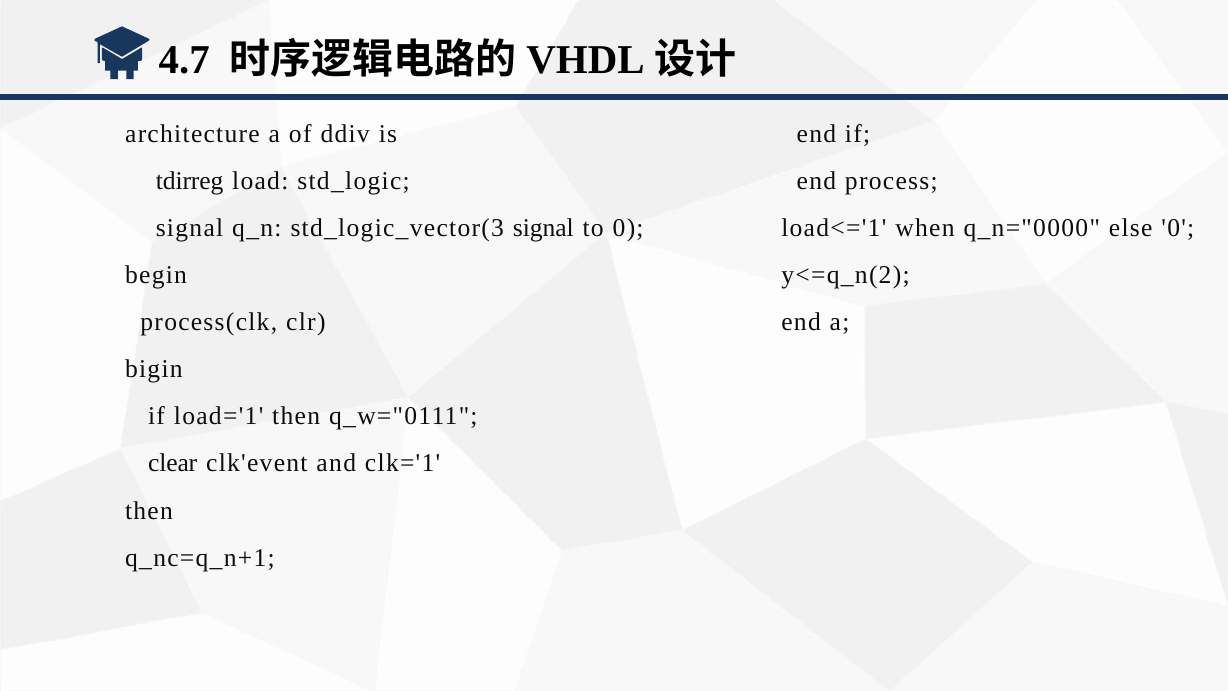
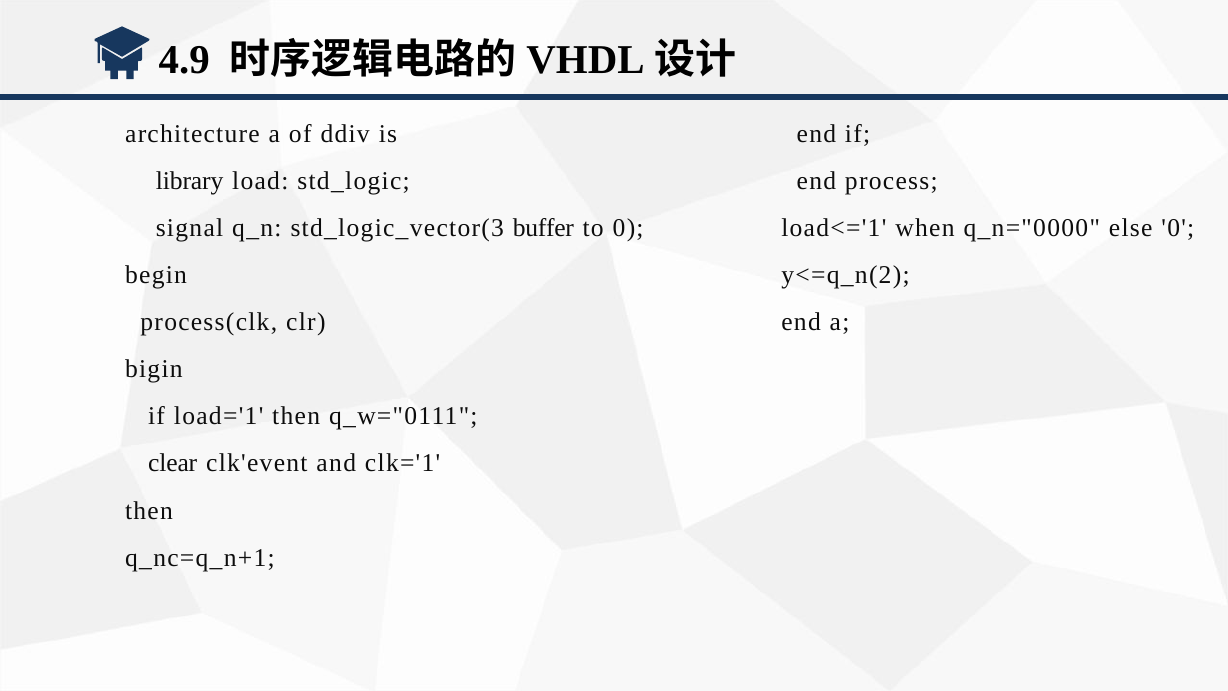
4.7: 4.7 -> 4.9
tdirreg: tdirreg -> library
std_logic_vector(3 signal: signal -> buffer
